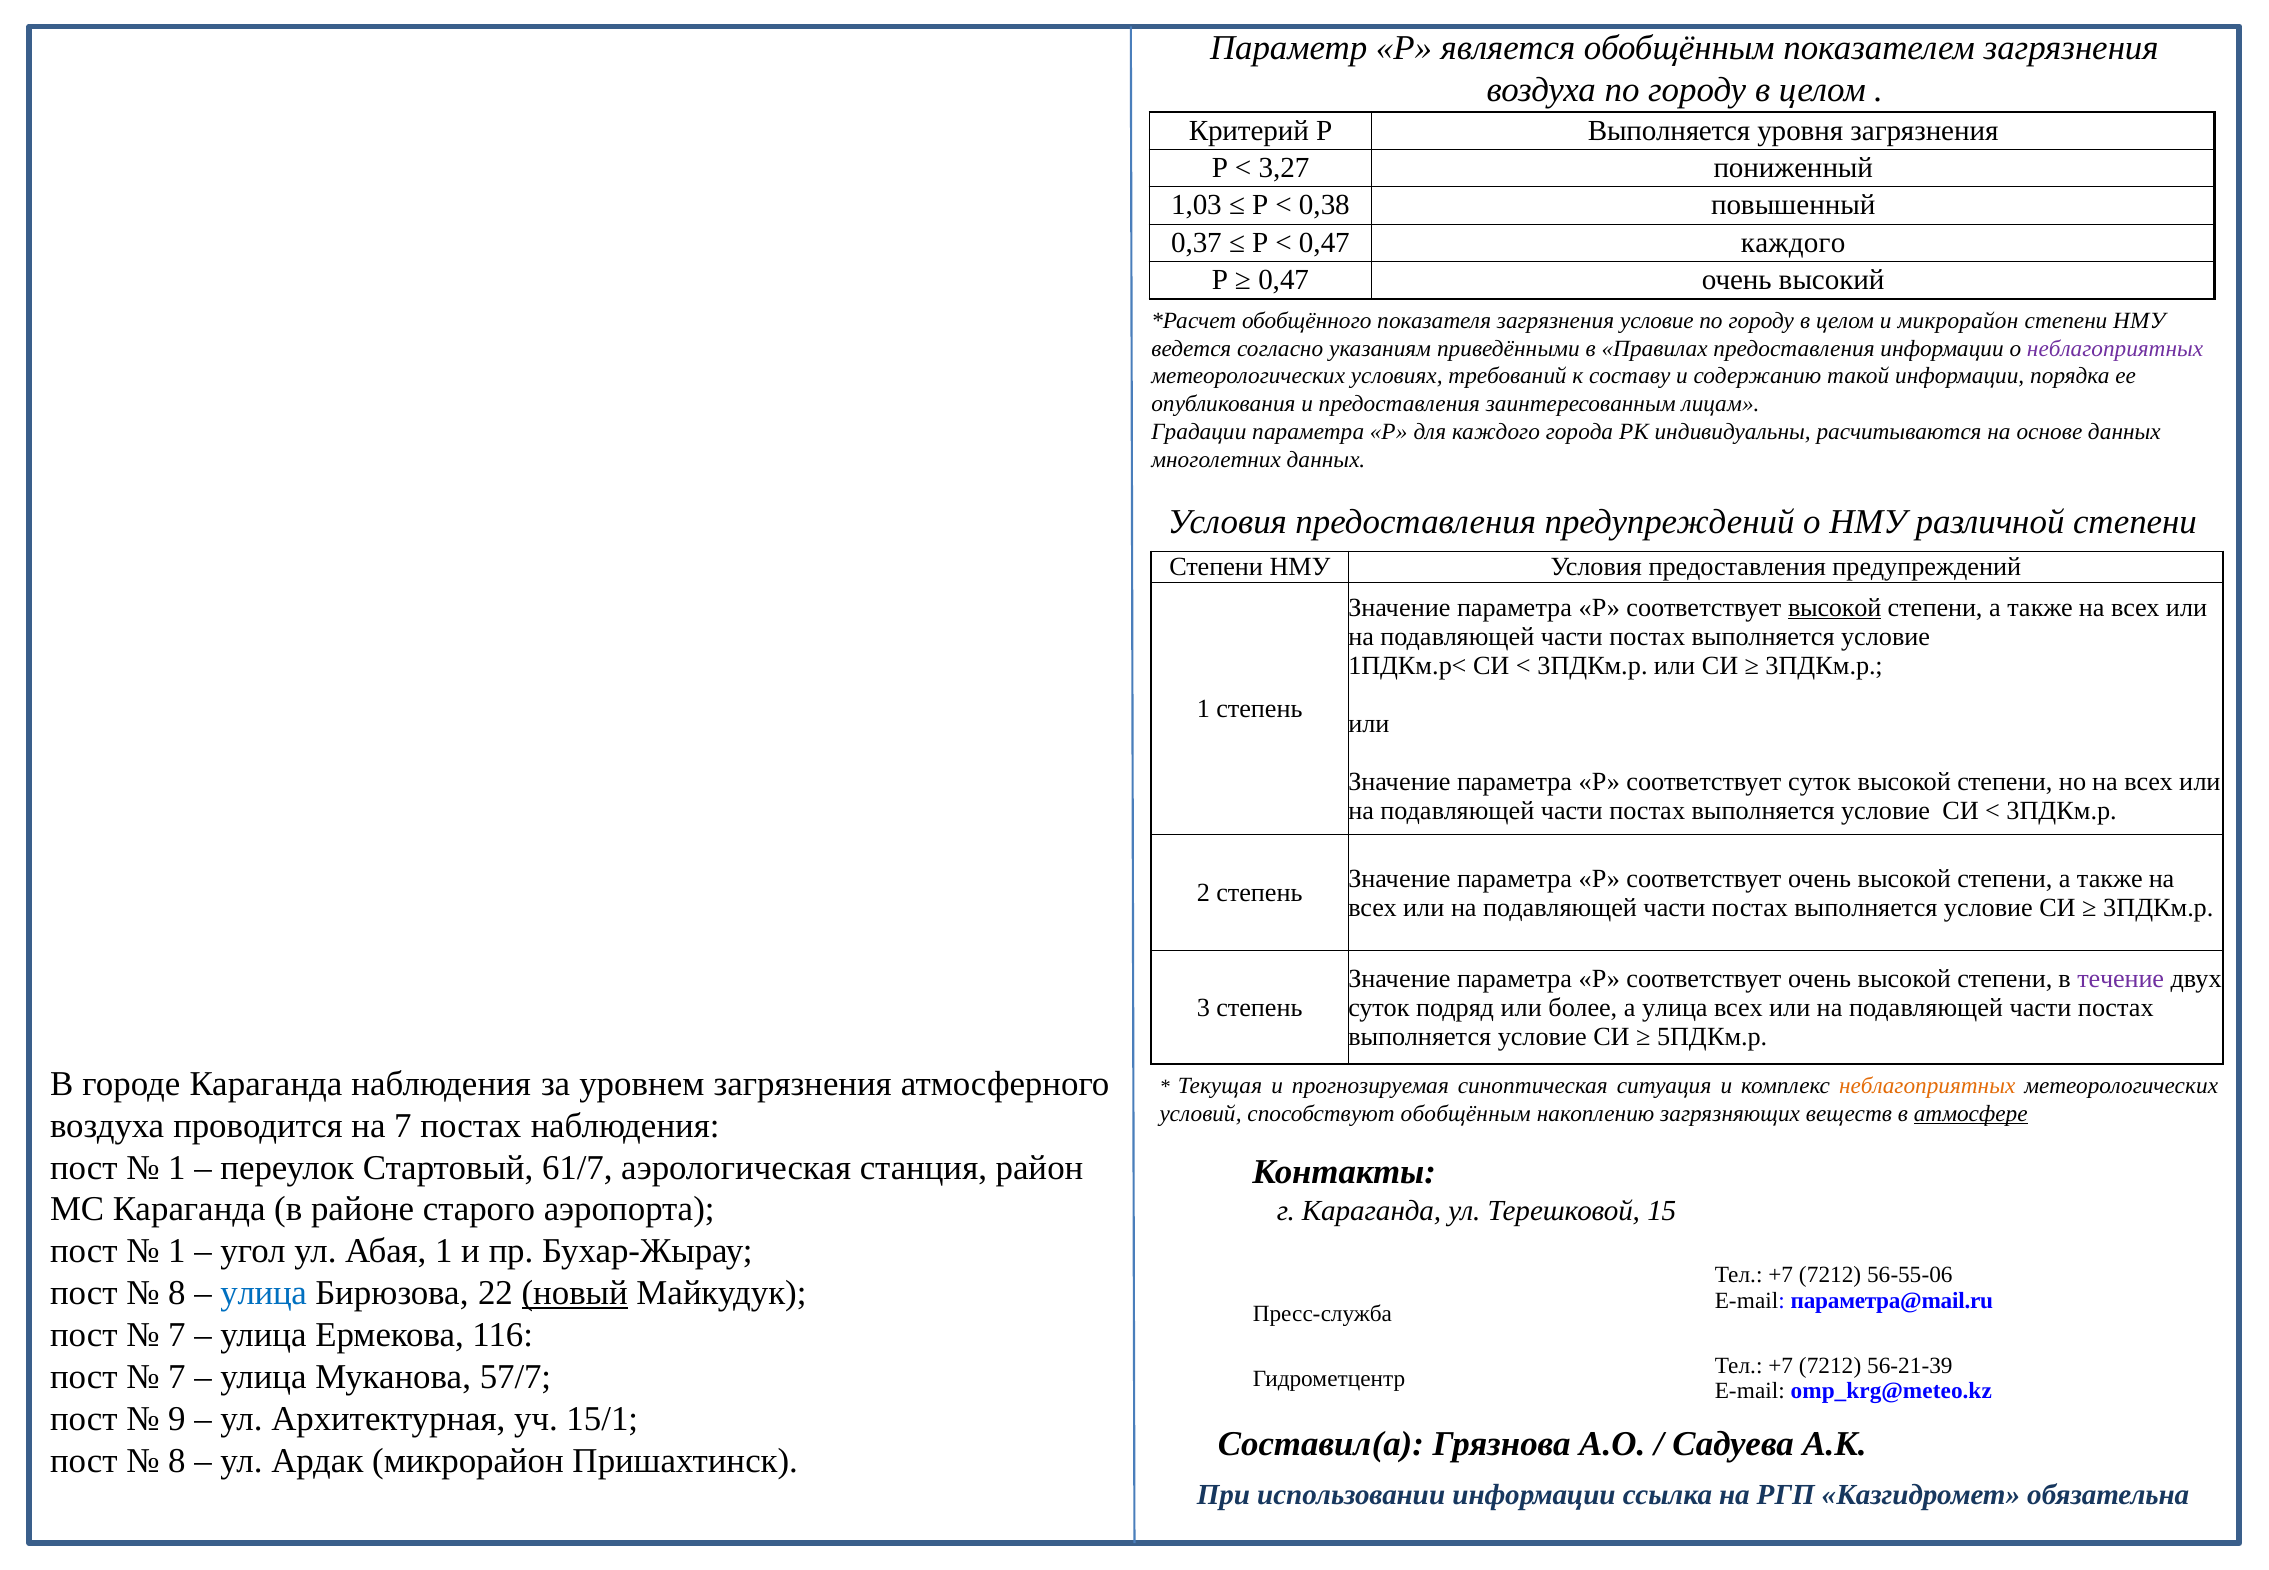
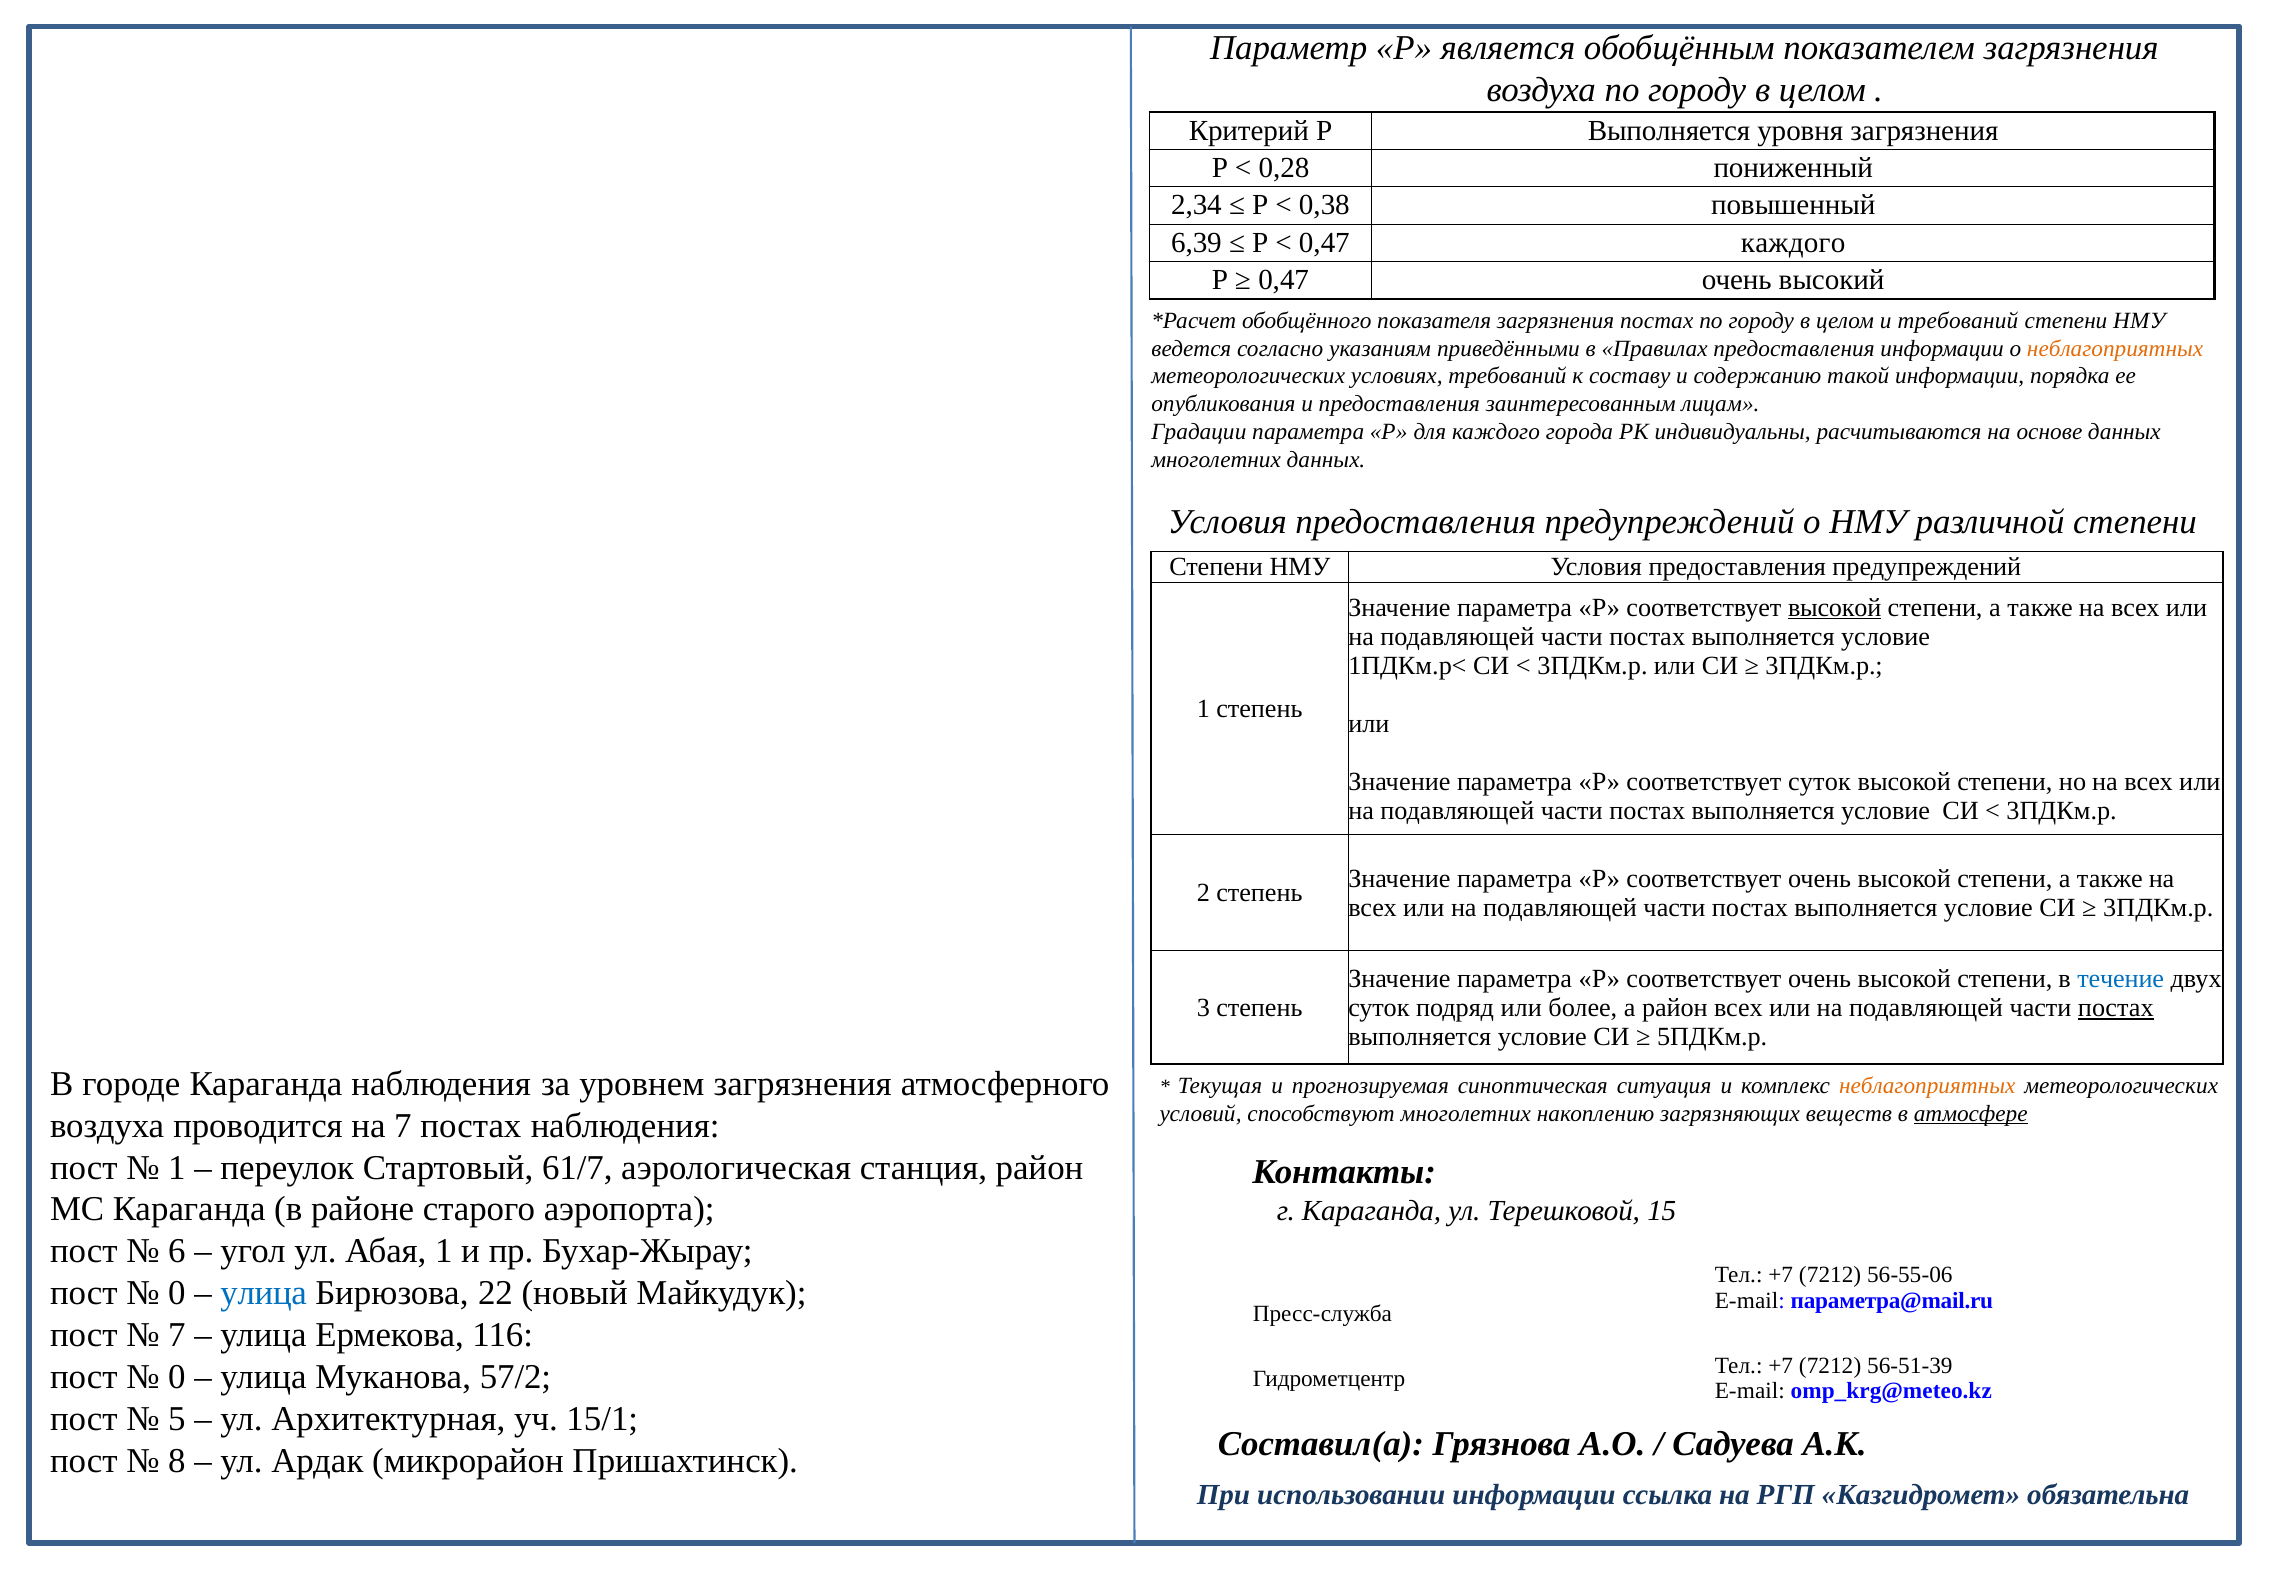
3,27: 3,27 -> 0,28
1,03: 1,03 -> 2,34
0,37: 0,37 -> 6,39
загрязнения условие: условие -> постах
и микрорайон: микрорайон -> требований
неблагоприятных at (2115, 349) colour: purple -> orange
течение colour: purple -> blue
а улица: улица -> район
постах at (2116, 1008) underline: none -> present
способствуют обобщённым: обобщённым -> многолетних
1 at (177, 1252): 1 -> 6
8 at (177, 1294): 8 -> 0
новый underline: present -> none
56-21-39: 56-21-39 -> 56-51-39
7 at (177, 1378): 7 -> 0
57/7: 57/7 -> 57/2
9: 9 -> 5
